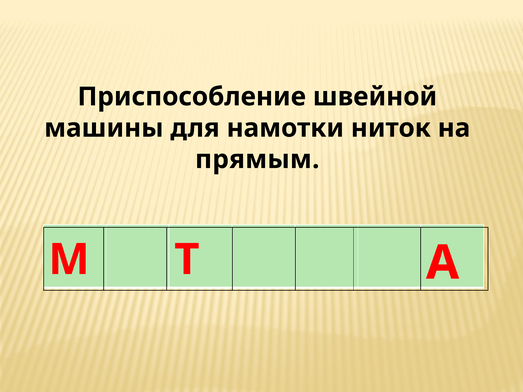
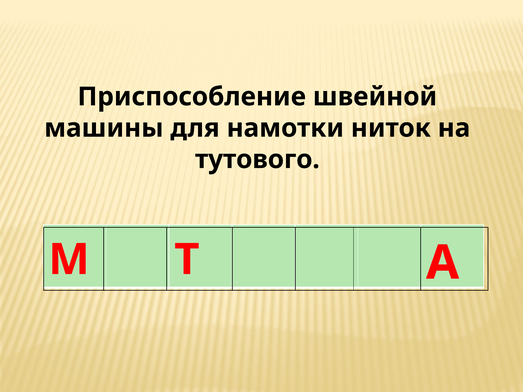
прямым: прямым -> тутового
